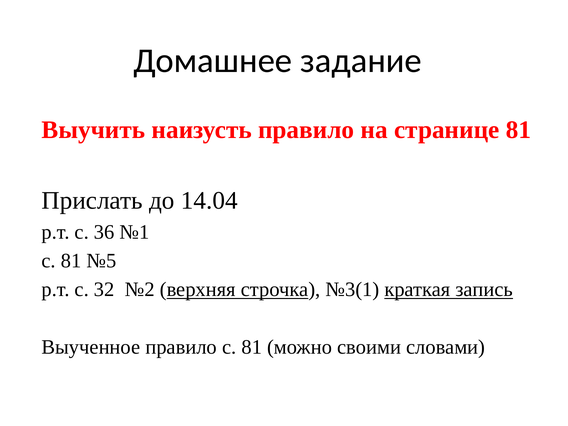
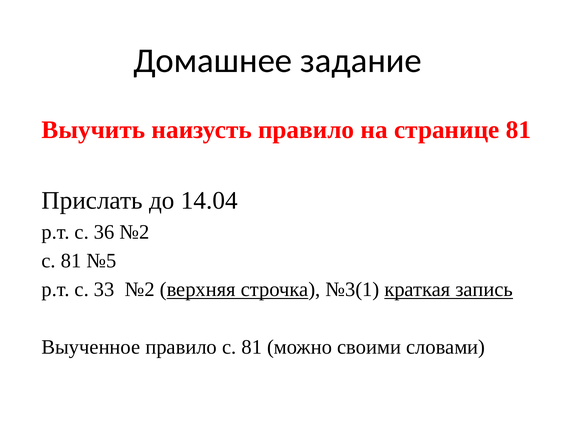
36 №1: №1 -> №2
32: 32 -> 33
